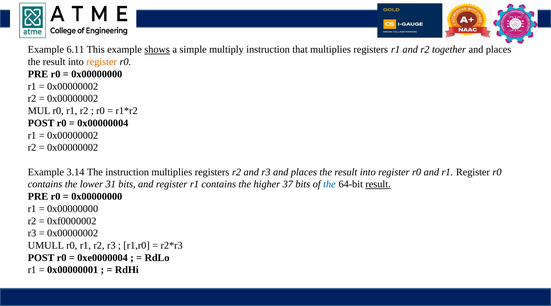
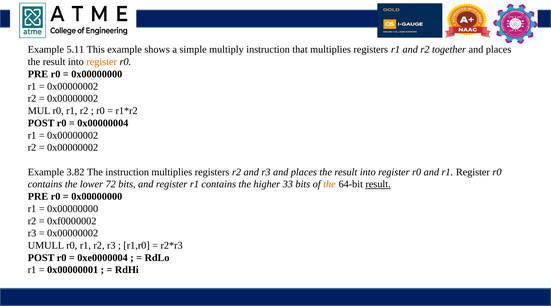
6.11: 6.11 -> 5.11
shows underline: present -> none
3.14: 3.14 -> 3.82
31: 31 -> 72
37: 37 -> 33
the at (329, 184) colour: blue -> orange
